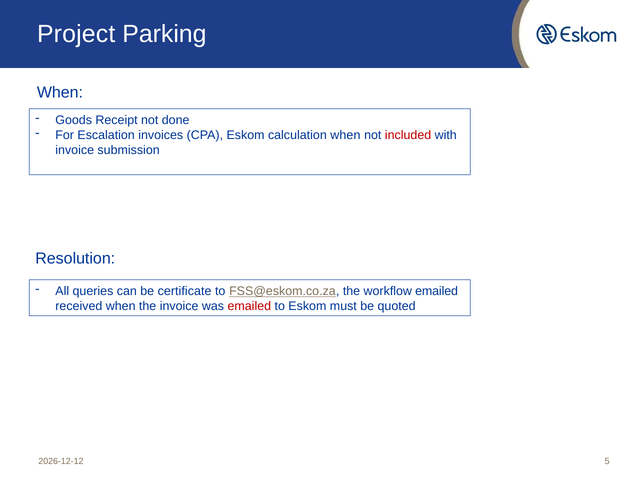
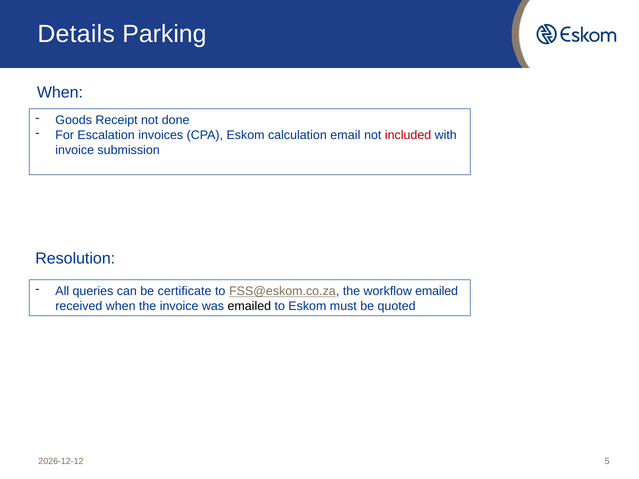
Project: Project -> Details
calculation when: when -> email
emailed at (249, 306) colour: red -> black
